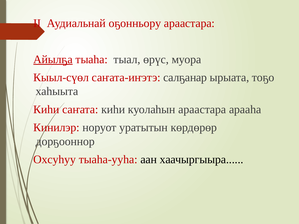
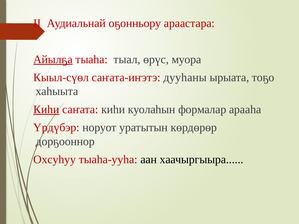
салҕанар: салҕанар -> дууһаны
Киһи at (46, 110) underline: none -> present
куолаһын араастара: араастара -> формалар
Кинилэр: Кинилэр -> Үрдүбэр
